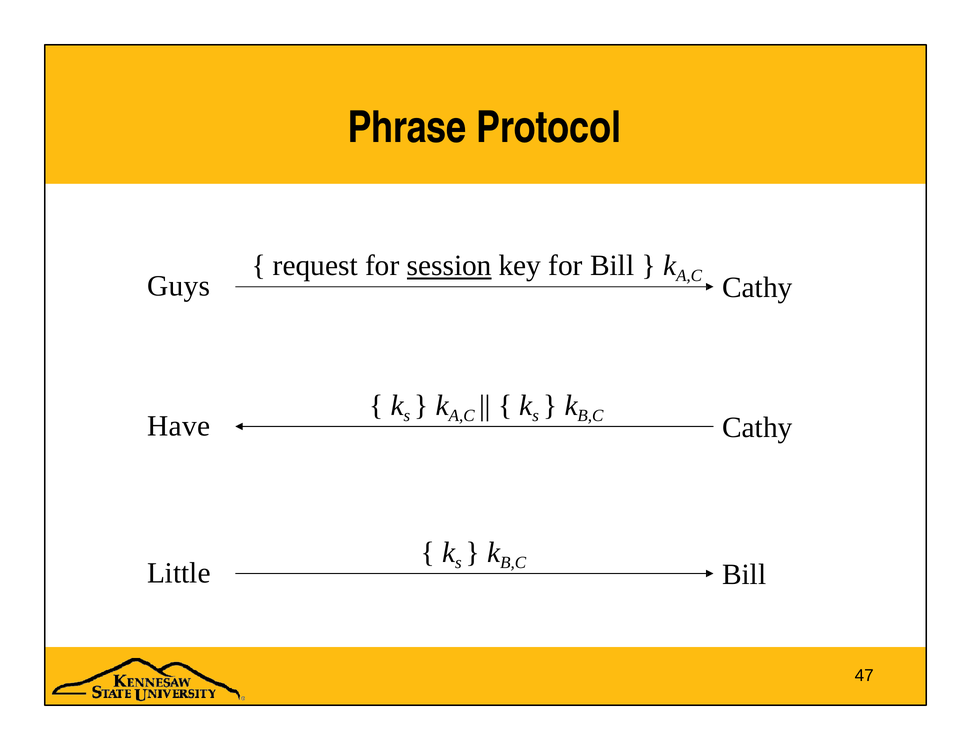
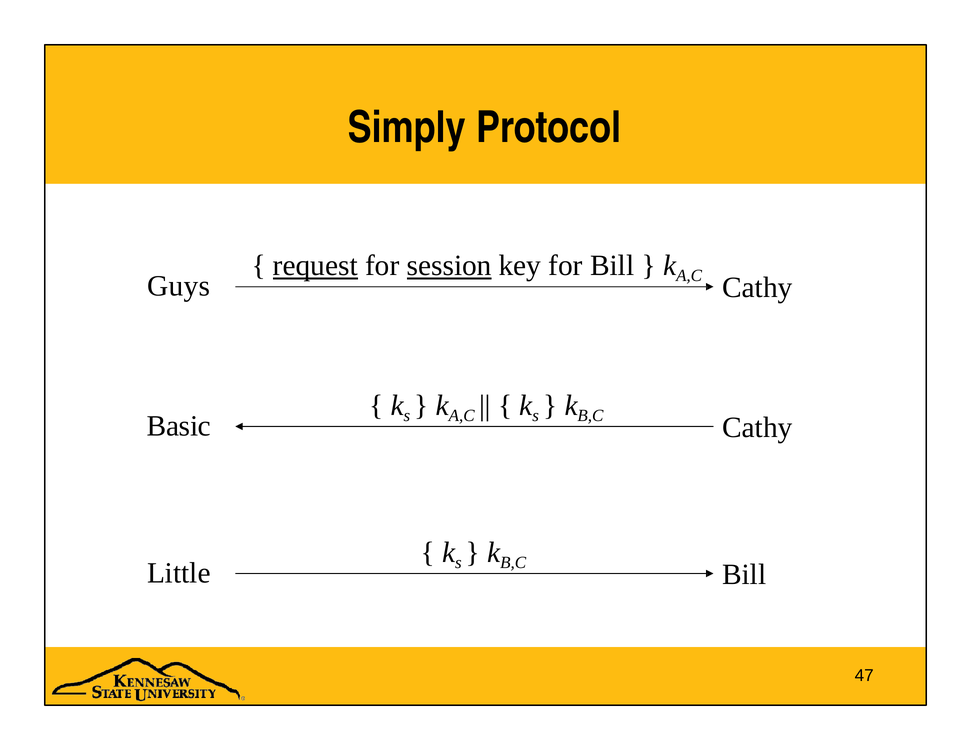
Phrase: Phrase -> Simply
request underline: none -> present
Have: Have -> Basic
